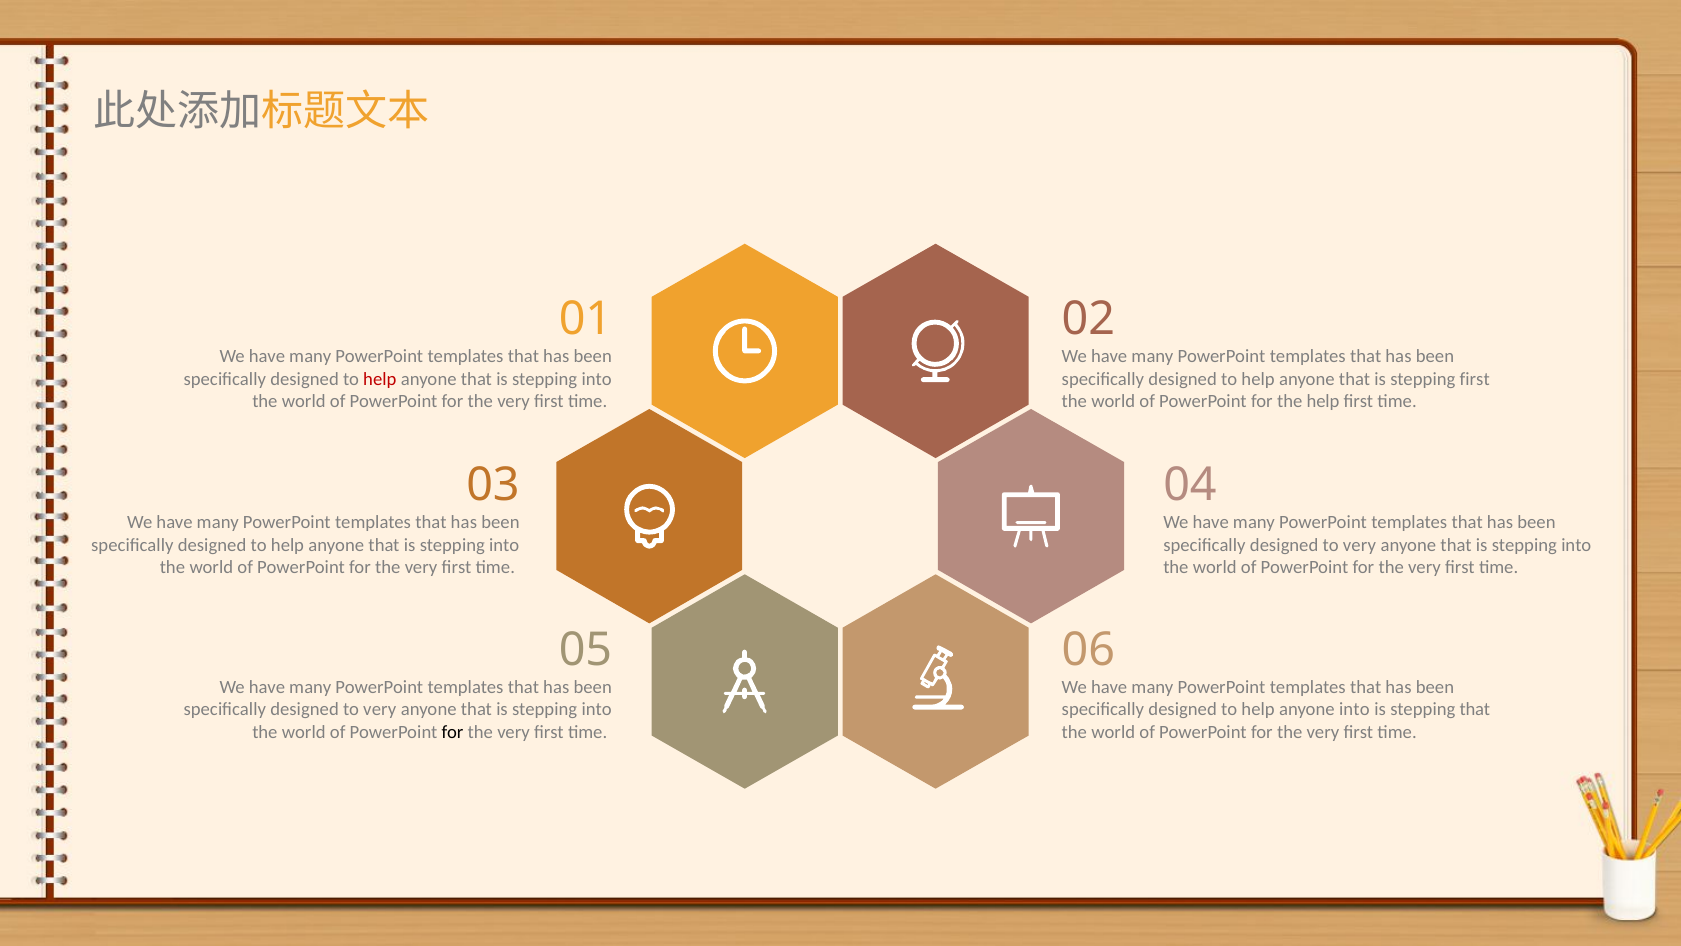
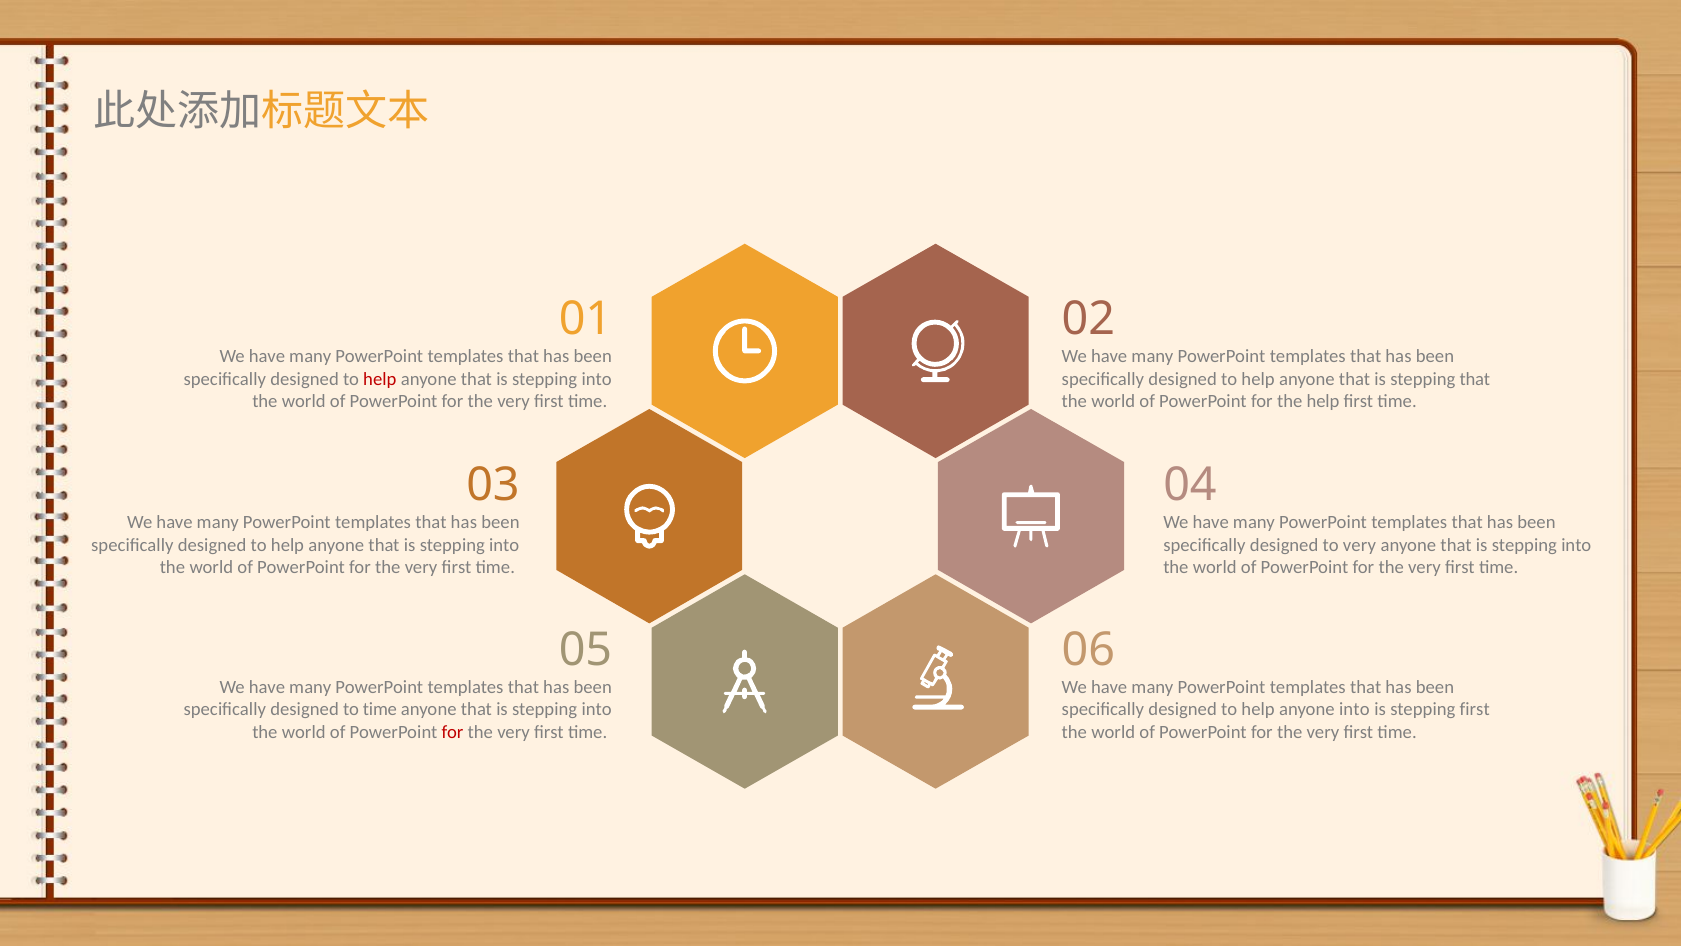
stepping first: first -> that
very at (380, 709): very -> time
stepping that: that -> first
for at (453, 732) colour: black -> red
